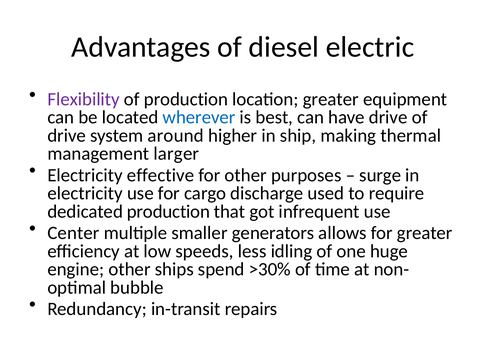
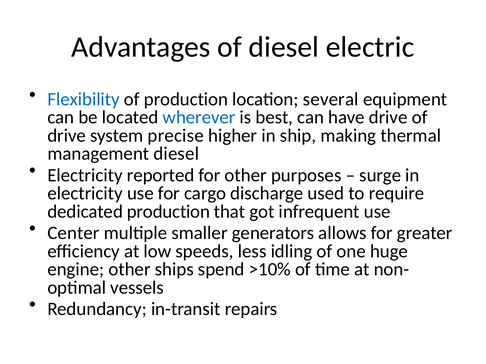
Flexibility colour: purple -> blue
location greater: greater -> several
around: around -> precise
management larger: larger -> diesel
effective: effective -> reported
>30%: >30% -> >10%
bubble: bubble -> vessels
